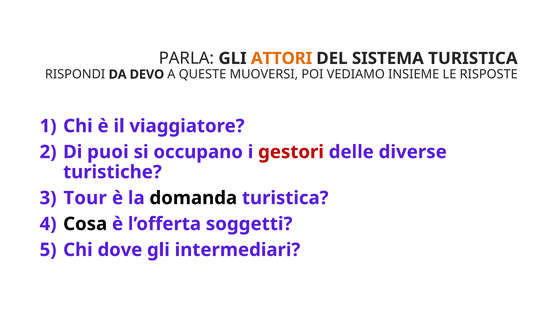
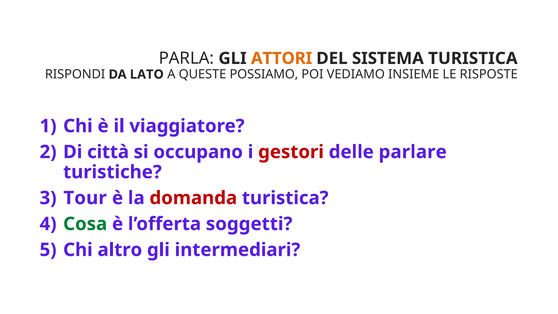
DEVO: DEVO -> LATO
MUOVERSI: MUOVERSI -> POSSIAMO
puoi: puoi -> città
diverse: diverse -> parlare
domanda colour: black -> red
Cosa colour: black -> green
dove: dove -> altro
